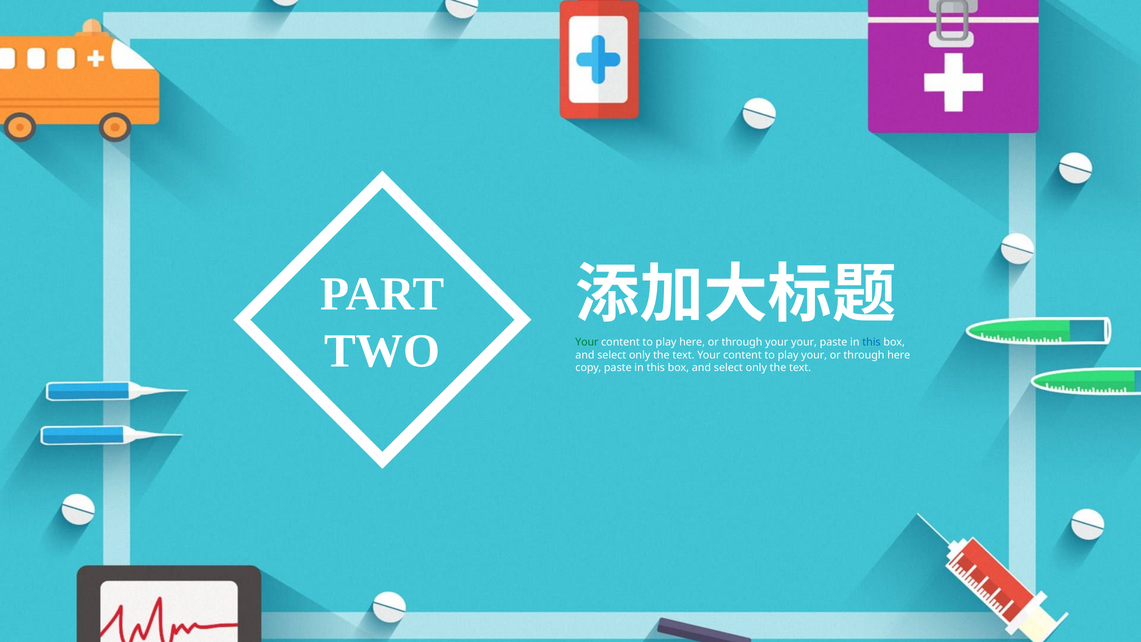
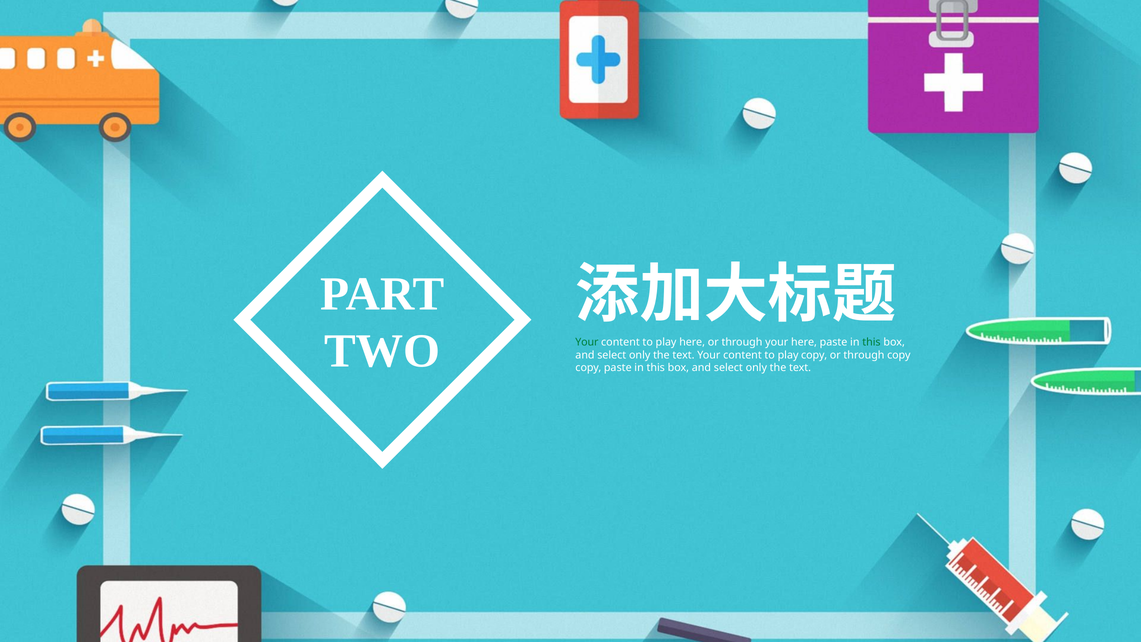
your your: your -> here
this at (871, 342) colour: blue -> green
play your: your -> copy
through here: here -> copy
